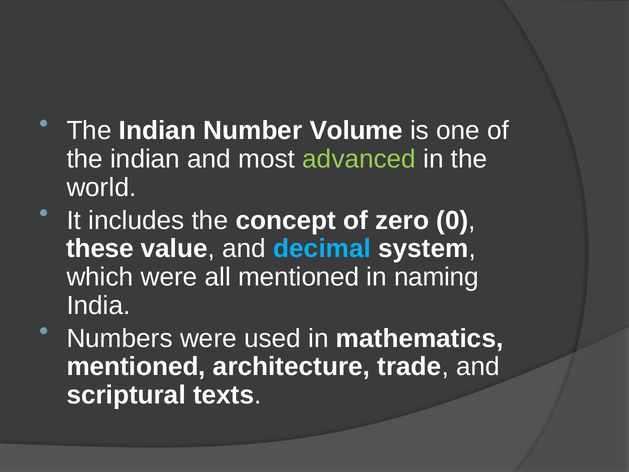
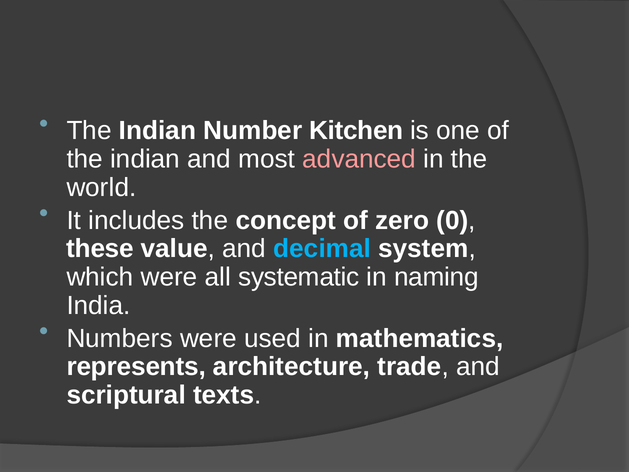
Volume: Volume -> Kitchen
advanced colour: light green -> pink
all mentioned: mentioned -> systematic
mentioned at (136, 367): mentioned -> represents
